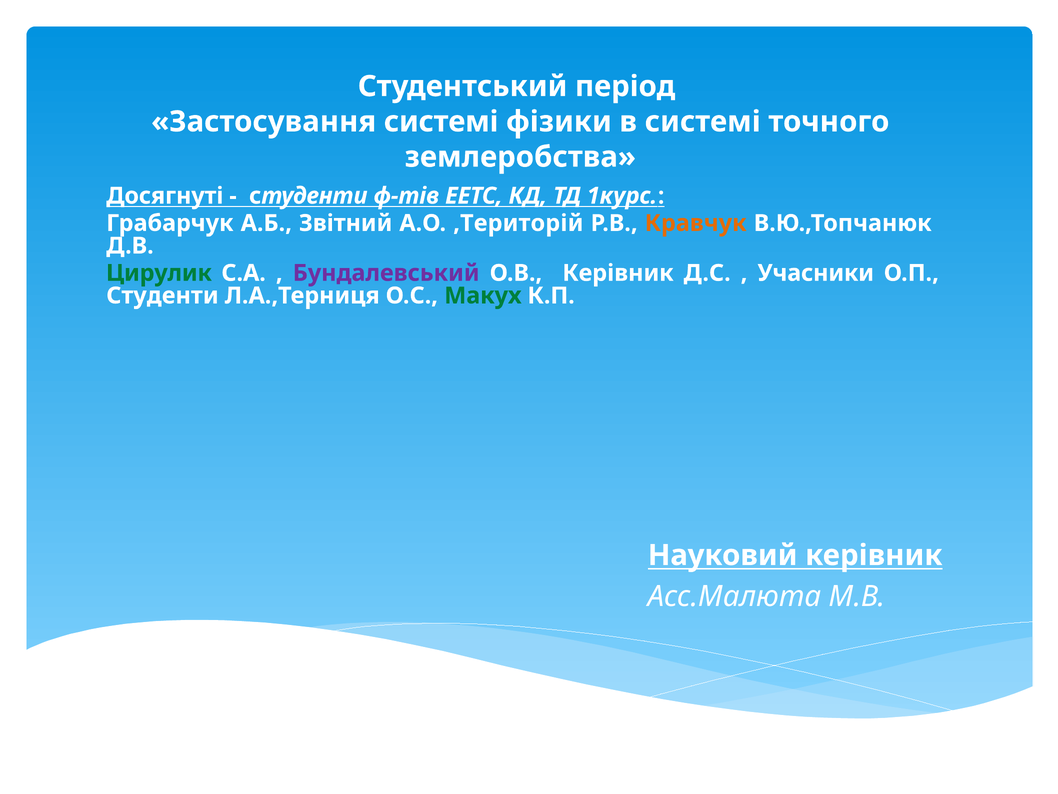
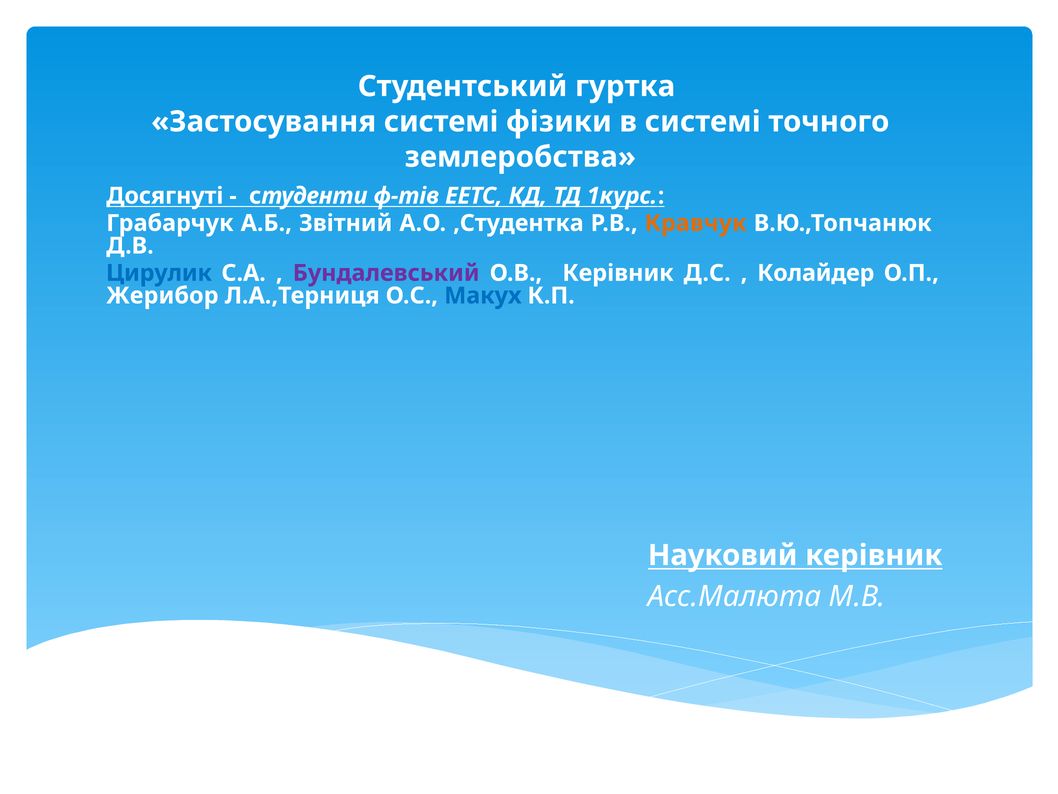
період: період -> гуртка
,Територій: ,Територій -> ,Студентка
Цирулик colour: green -> blue
Учасники: Учасники -> Колайдер
Студенти at (162, 295): Студенти -> Жерибор
Макух colour: green -> blue
